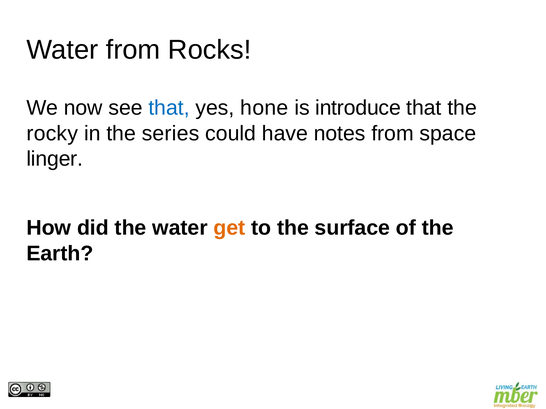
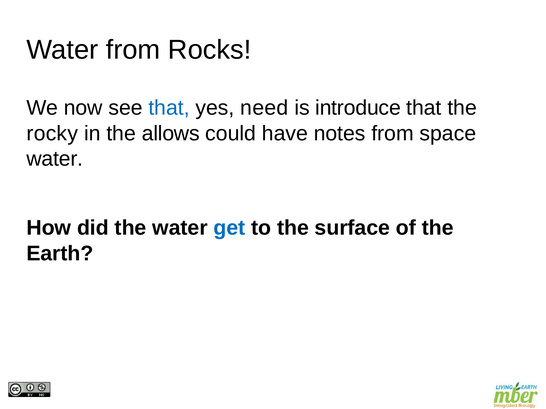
hone: hone -> need
series: series -> allows
linger at (55, 159): linger -> water
get colour: orange -> blue
